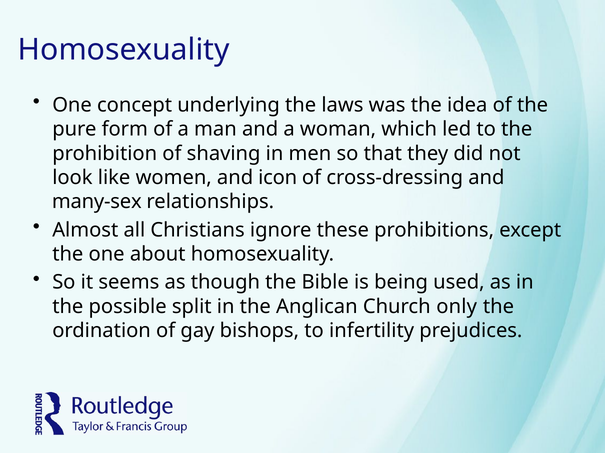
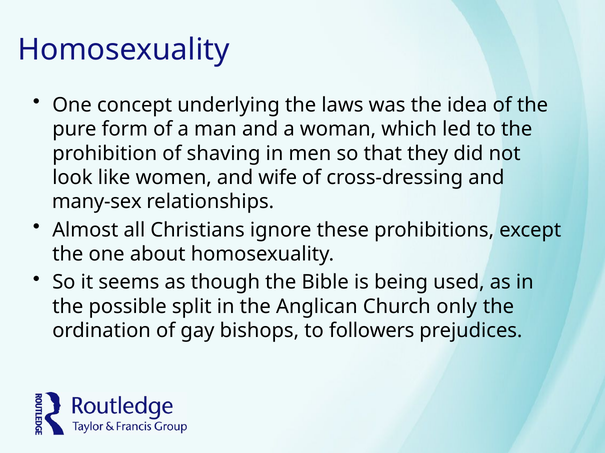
icon: icon -> wife
infertility: infertility -> followers
